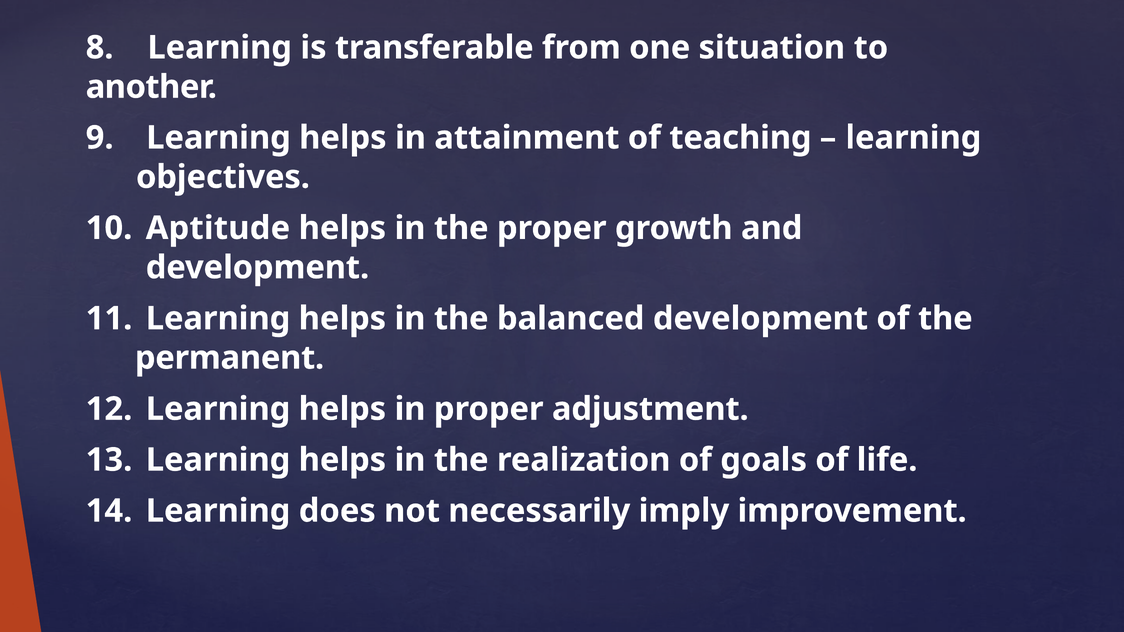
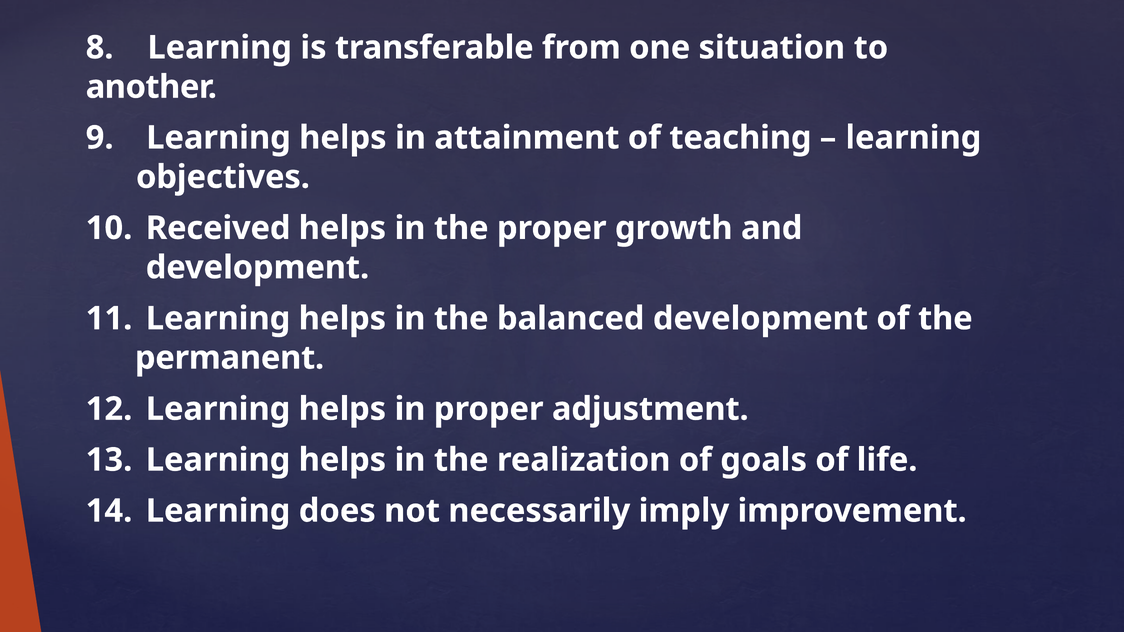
Aptitude: Aptitude -> Received
